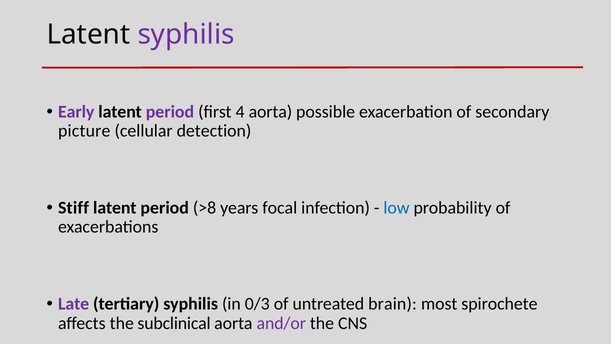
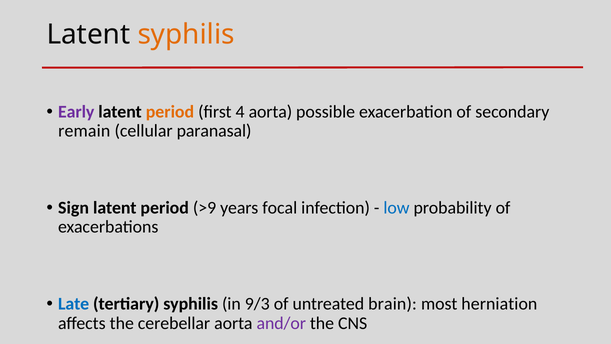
syphilis at (186, 35) colour: purple -> orange
period at (170, 112) colour: purple -> orange
picture: picture -> remain
detection: detection -> paranasal
Stiff: Stiff -> Sign
>8: >8 -> >9
Late colour: purple -> blue
0/3: 0/3 -> 9/3
spirochete: spirochete -> herniation
subclinical: subclinical -> cerebellar
